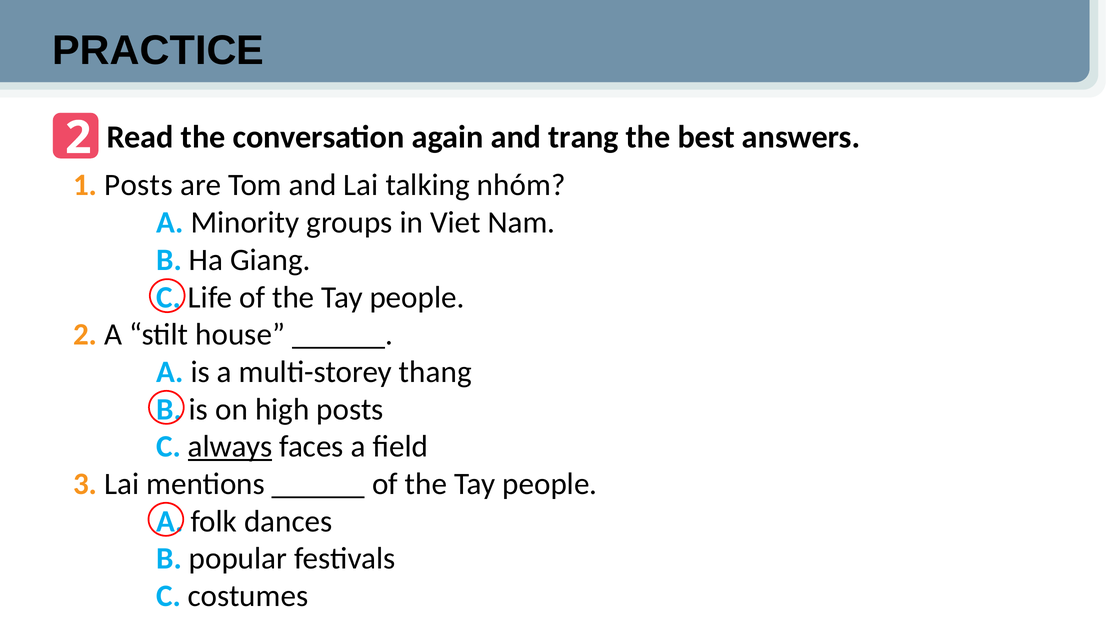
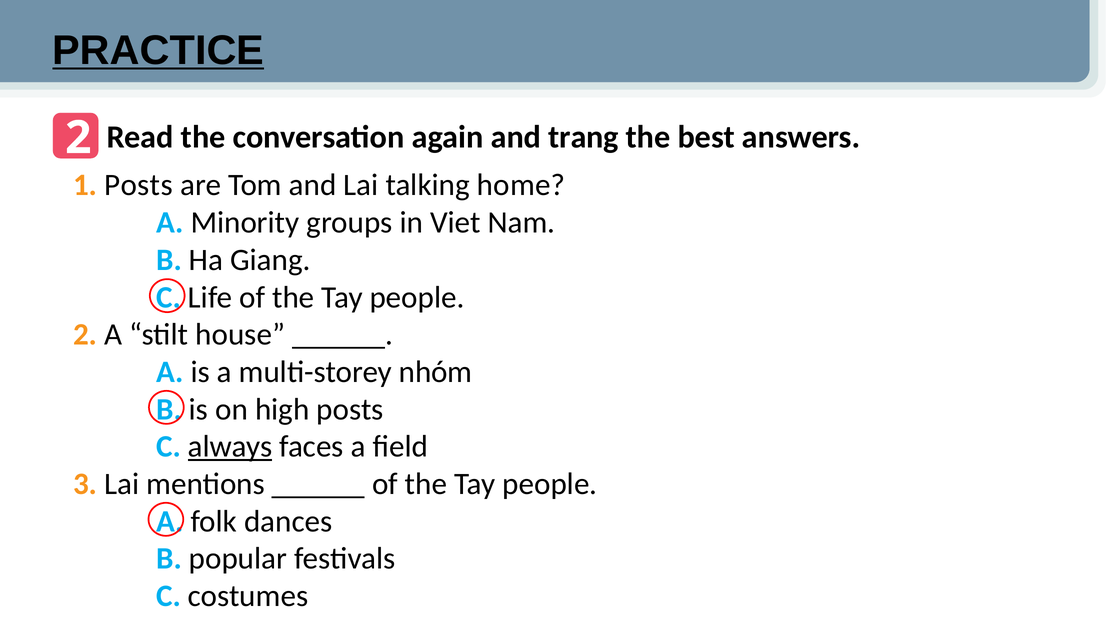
PRACTICE underline: none -> present
nhóm: nhóm -> home
thang: thang -> nhóm
